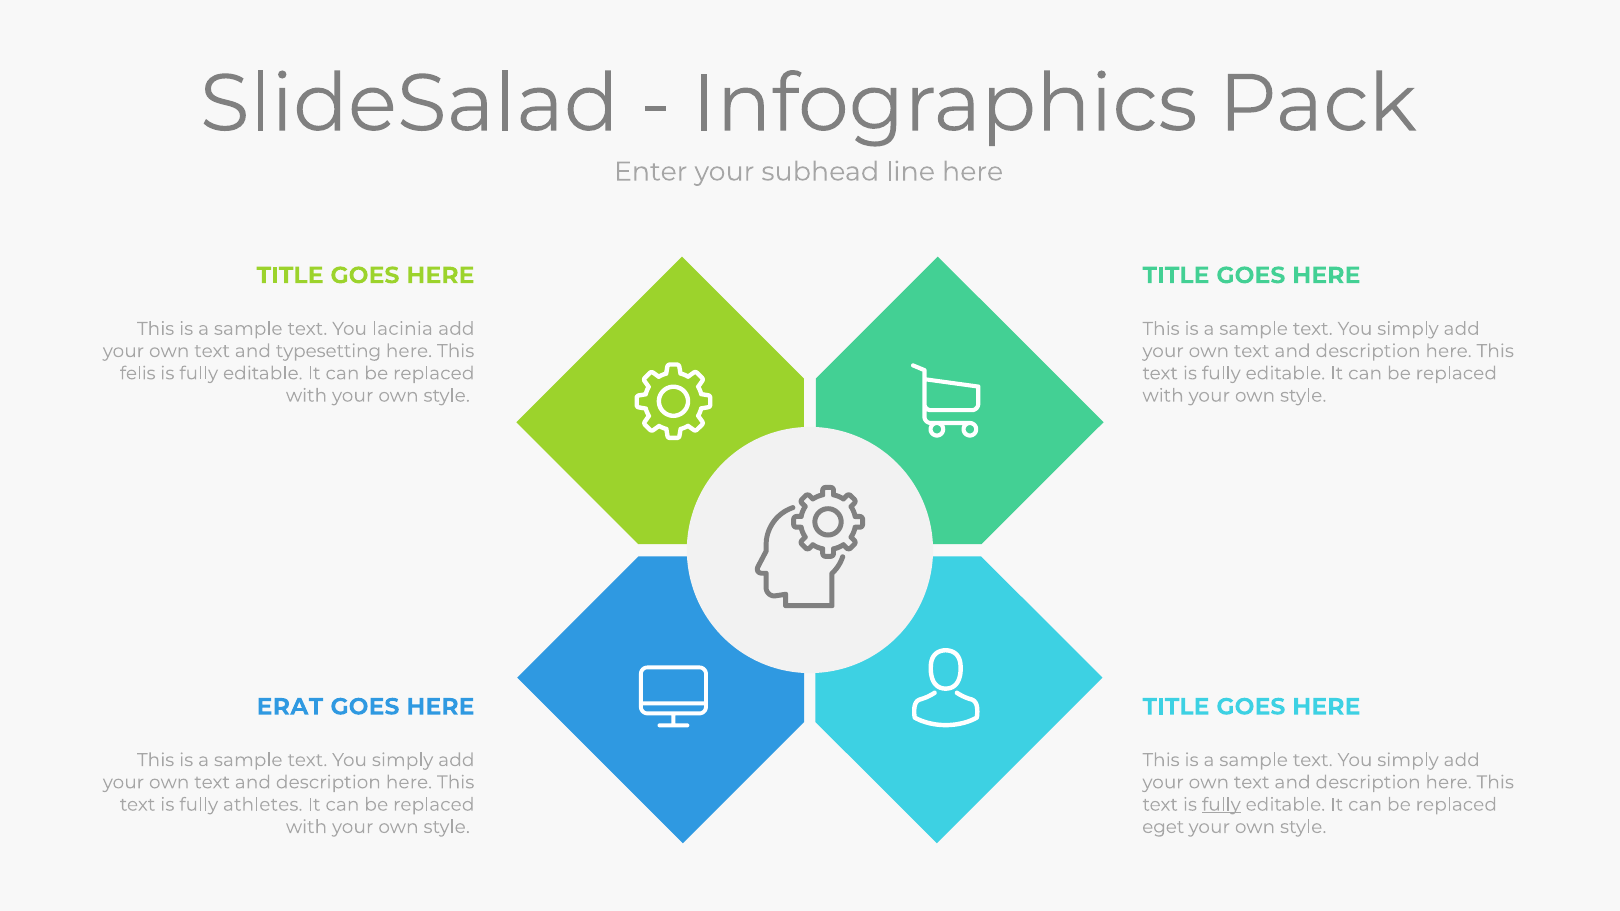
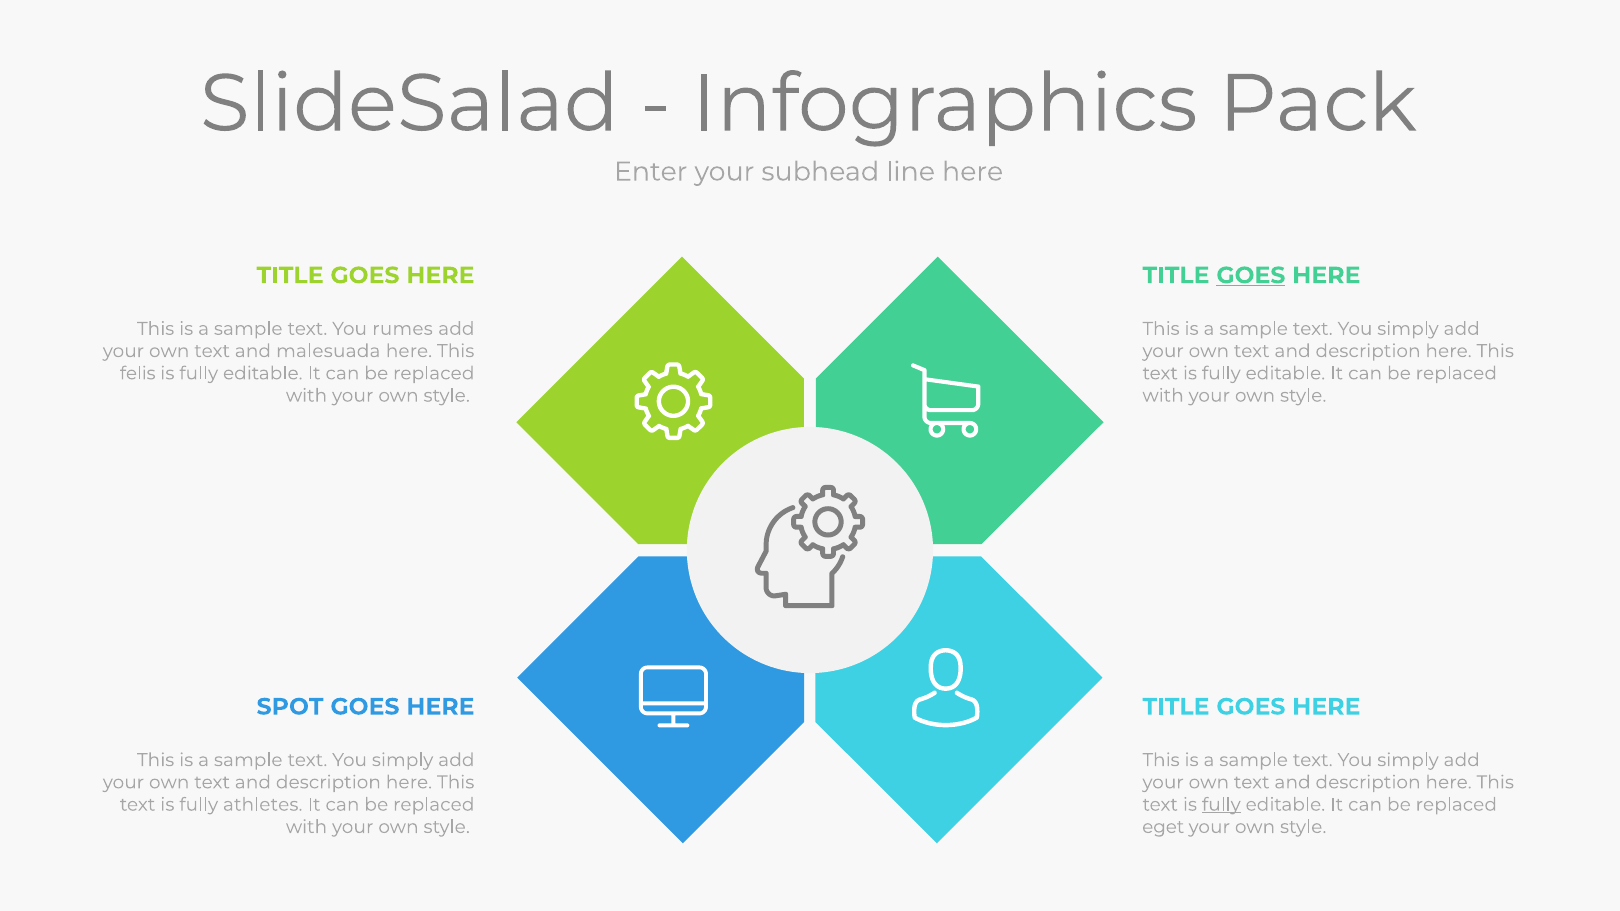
GOES at (1251, 275) underline: none -> present
lacinia: lacinia -> rumes
typesetting: typesetting -> malesuada
ERAT: ERAT -> SPOT
